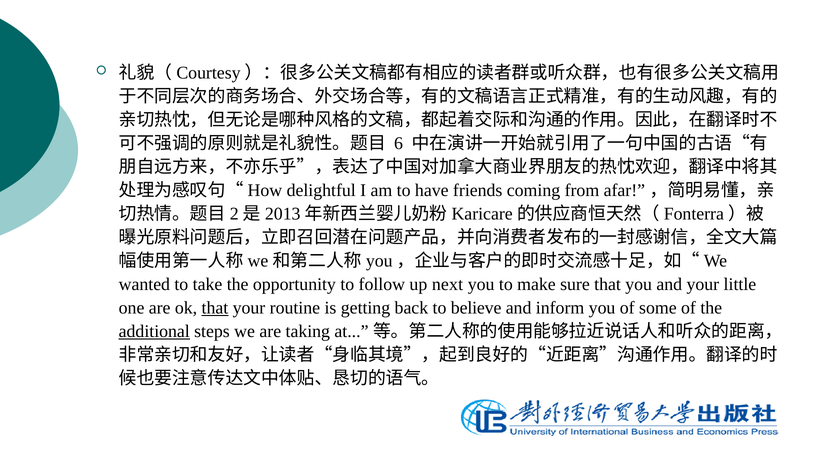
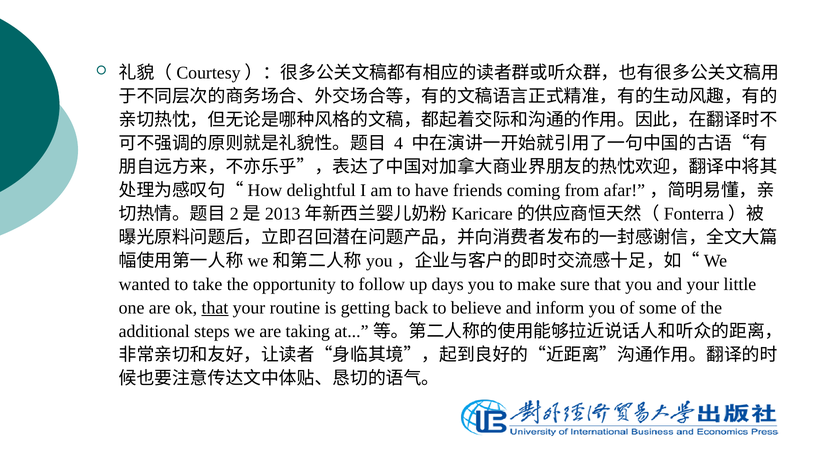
6: 6 -> 4
next: next -> days
additional underline: present -> none
